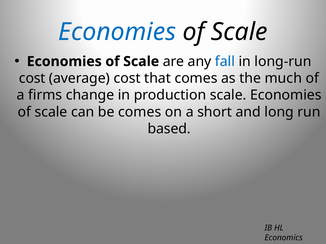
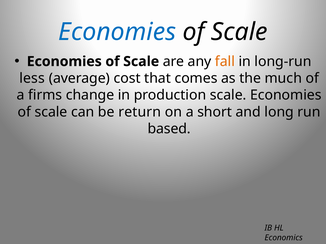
fall colour: blue -> orange
cost at (32, 78): cost -> less
be comes: comes -> return
